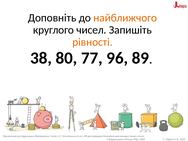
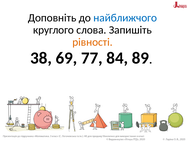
найближчого colour: orange -> blue
чисел: чисел -> слова
80: 80 -> 69
96: 96 -> 84
